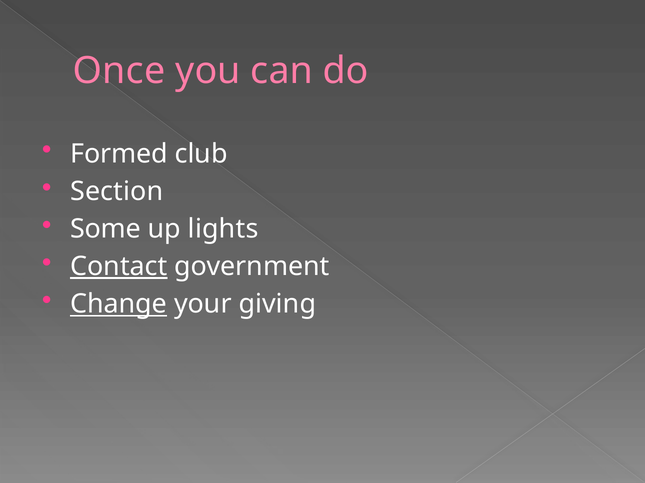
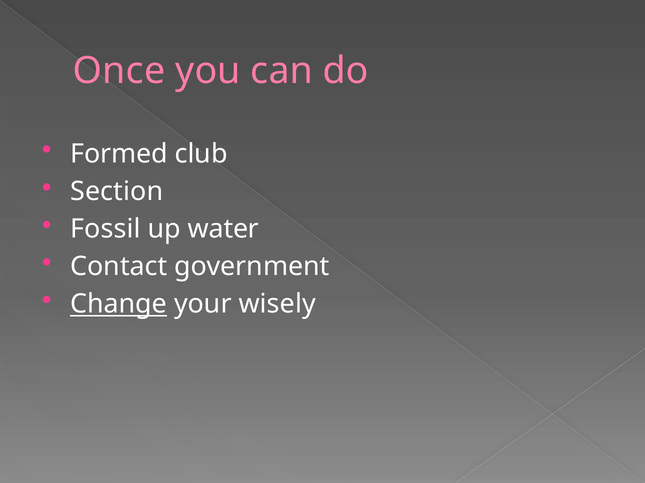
Some: Some -> Fossil
lights: lights -> water
Contact underline: present -> none
giving: giving -> wisely
